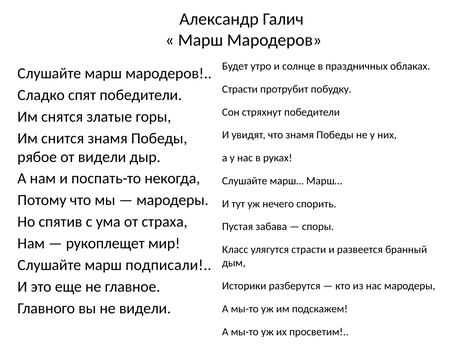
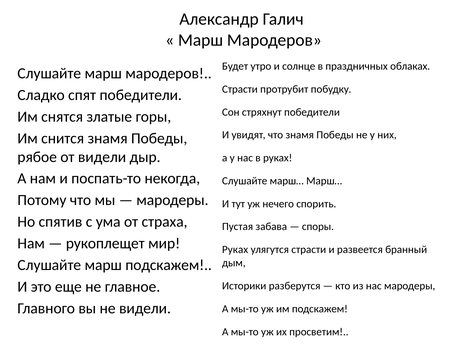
Класс at (235, 250): Класс -> Руках
марш подписали: подписали -> подскажем
